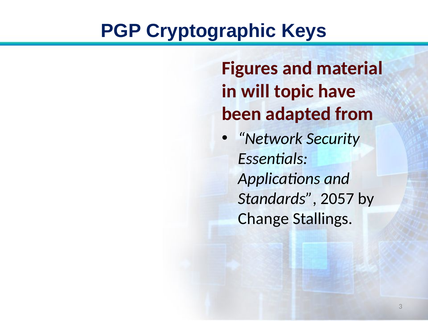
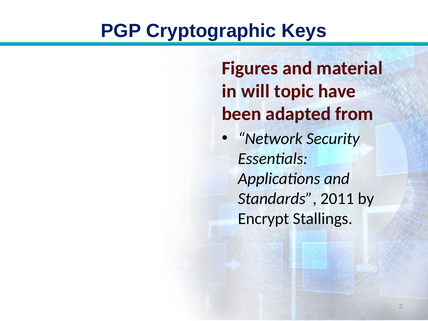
2057: 2057 -> 2011
Change: Change -> Encrypt
